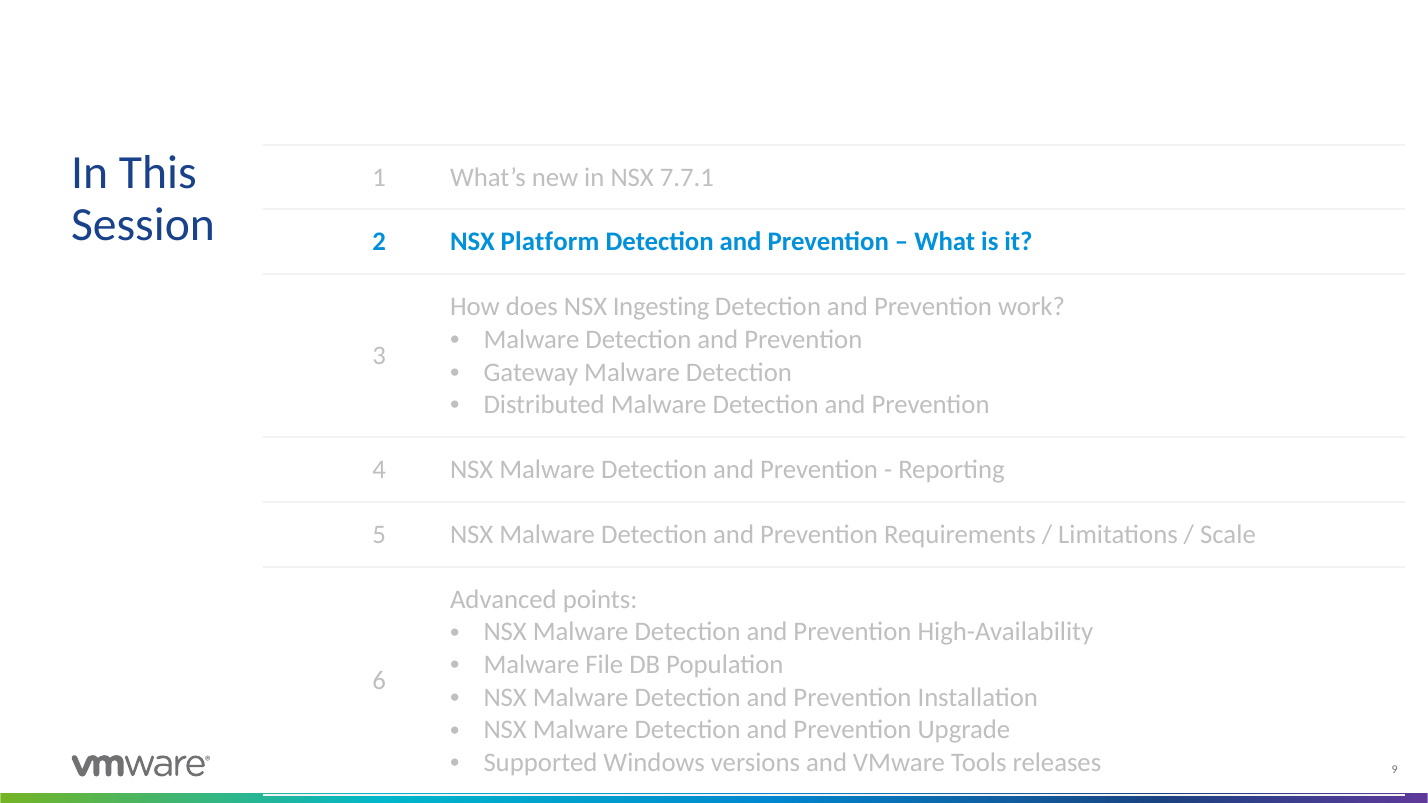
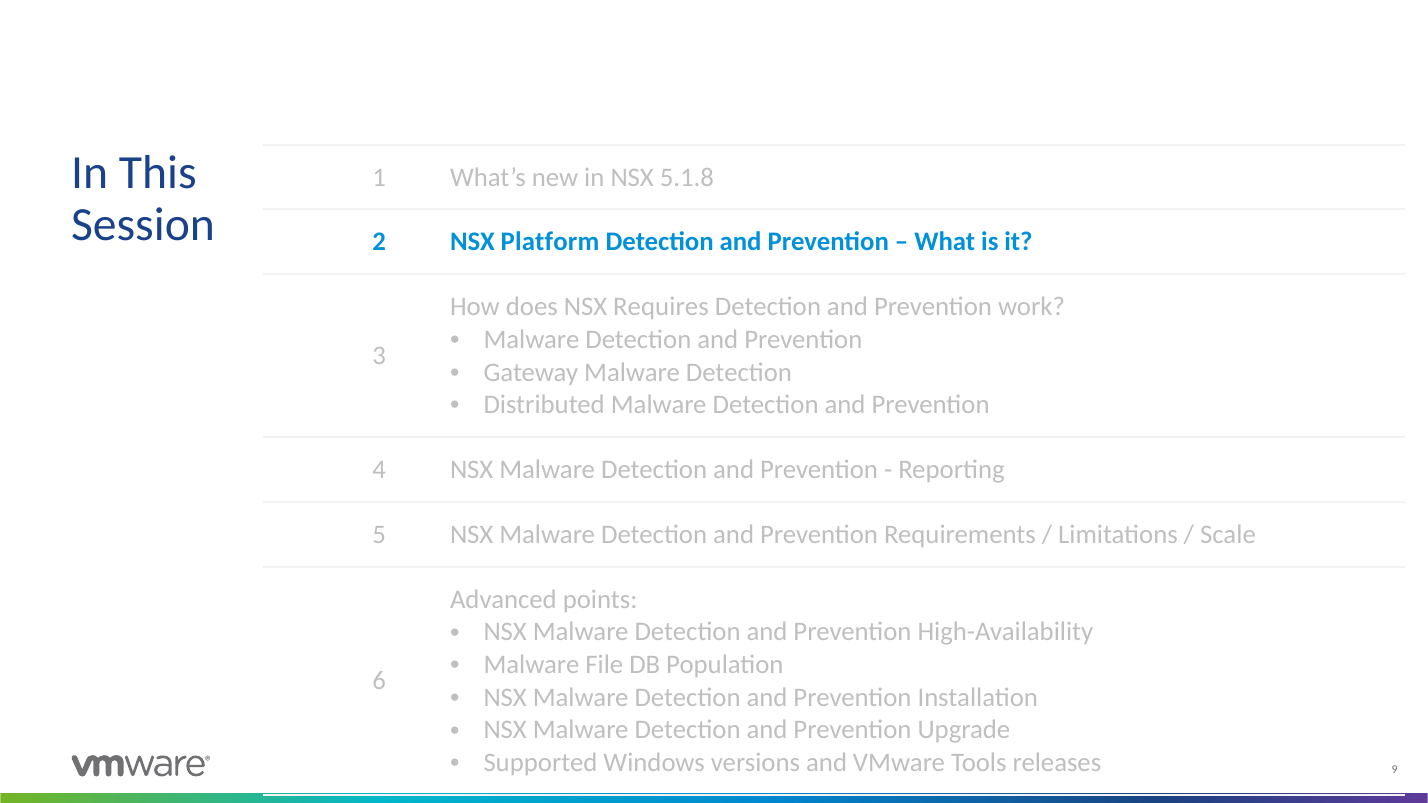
7.7.1: 7.7.1 -> 5.1.8
Ingesting: Ingesting -> Requires
